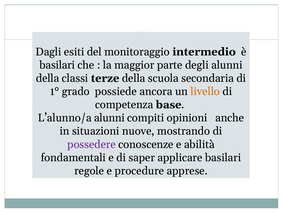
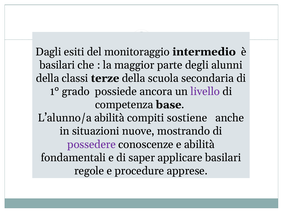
livello colour: orange -> purple
L’alunno/a alunni: alunni -> abilità
opinioni: opinioni -> sostiene
